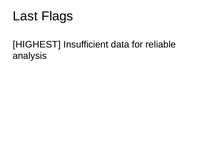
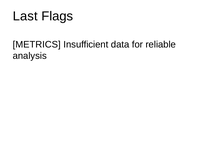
HIGHEST: HIGHEST -> METRICS
